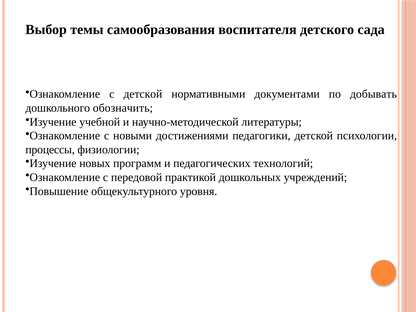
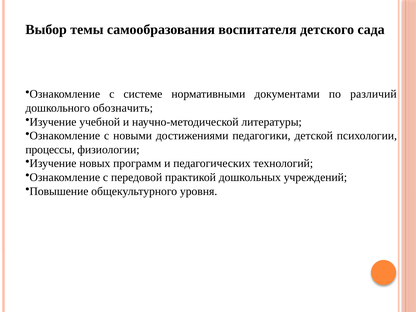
с детской: детской -> системе
добывать: добывать -> различий
